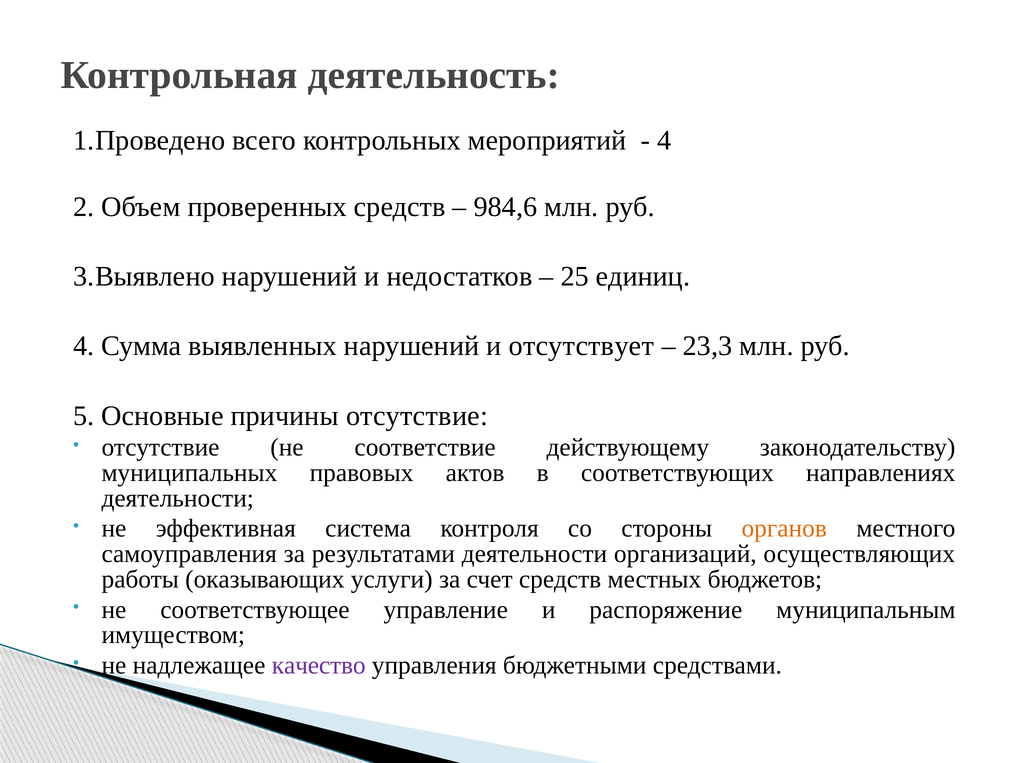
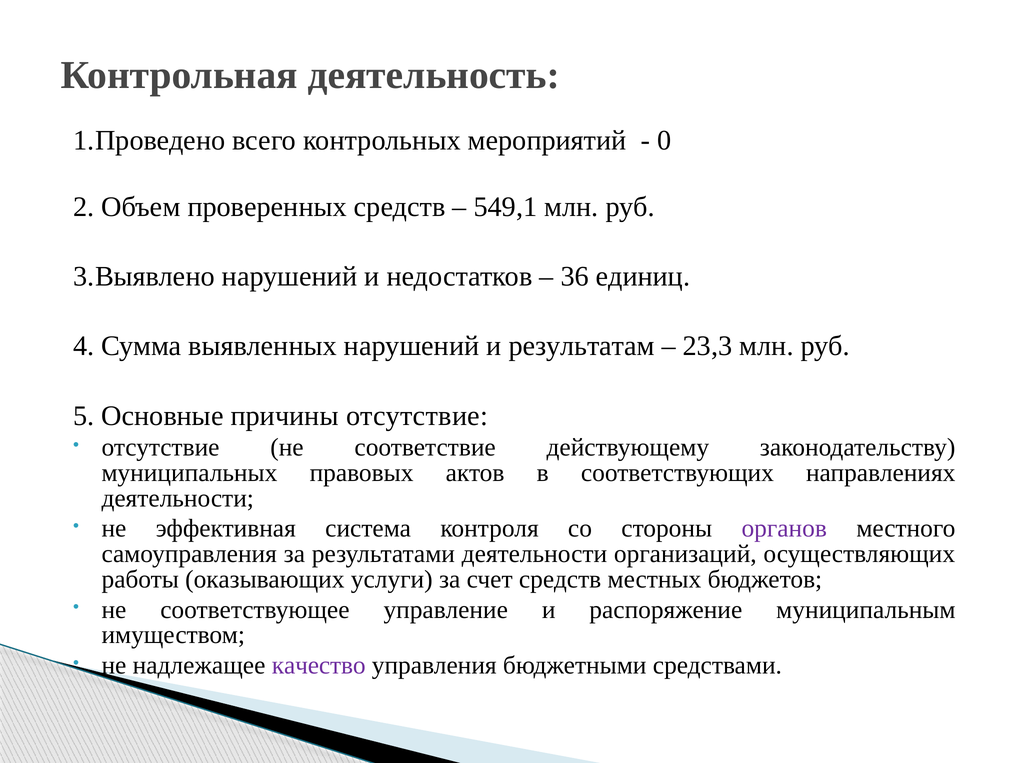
4 at (664, 140): 4 -> 0
984,6: 984,6 -> 549,1
25: 25 -> 36
отсутствует: отсутствует -> результатам
органов colour: orange -> purple
